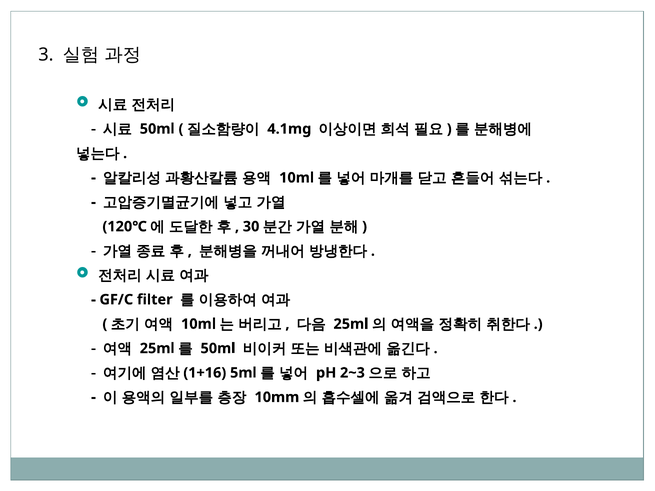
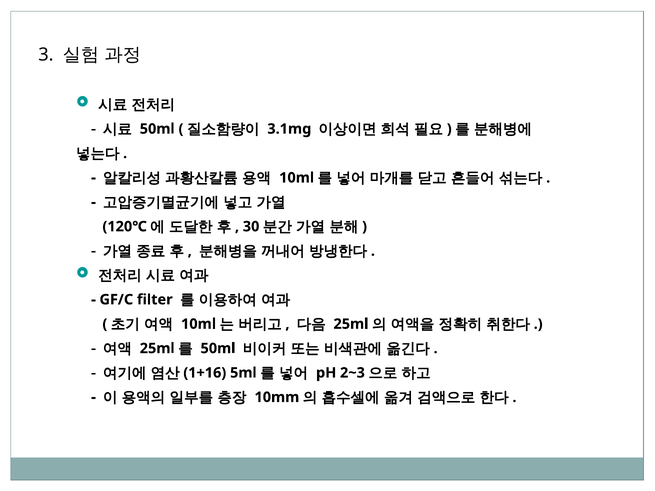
4.1mg: 4.1mg -> 3.1mg
